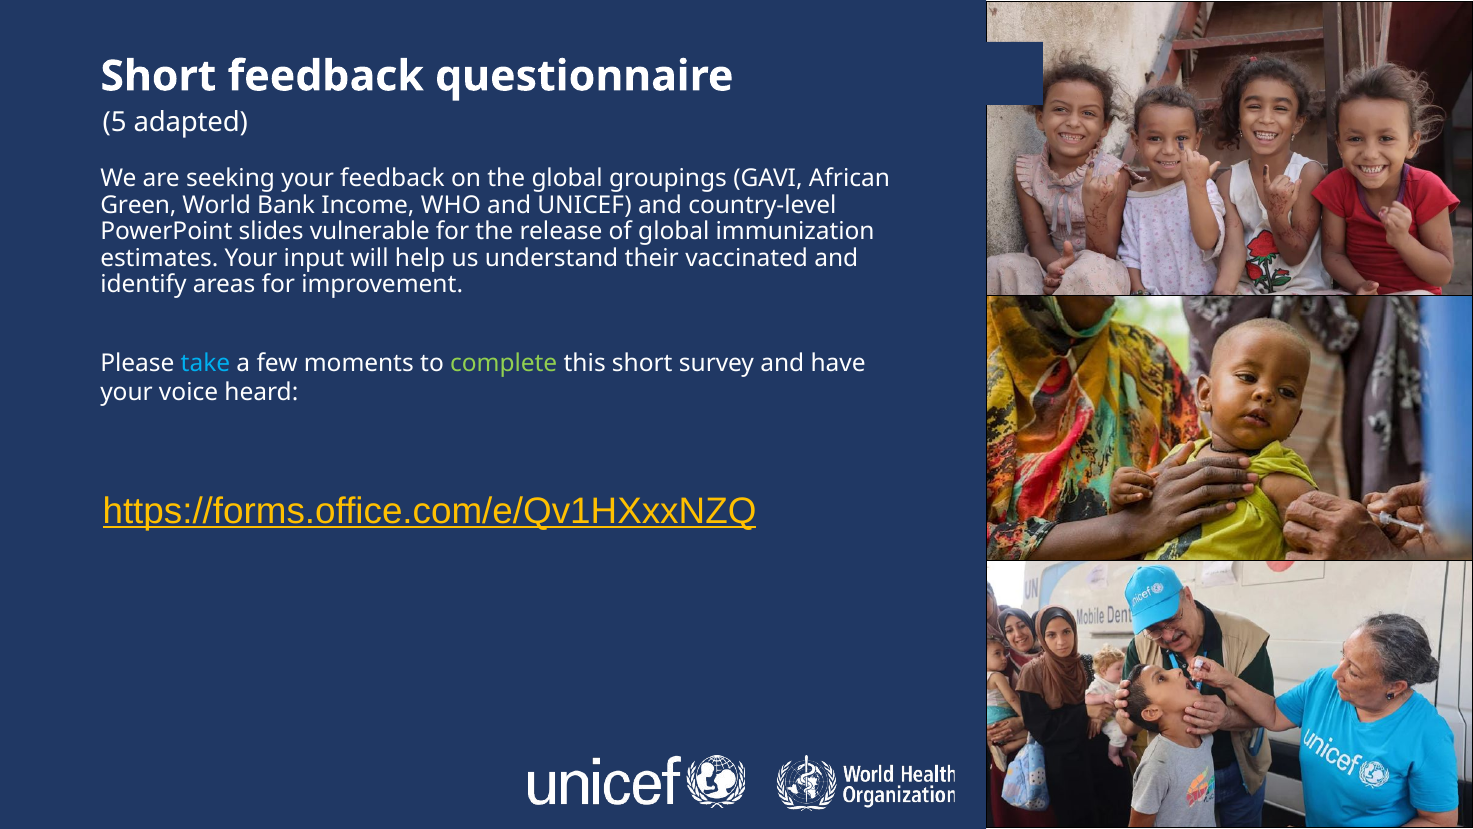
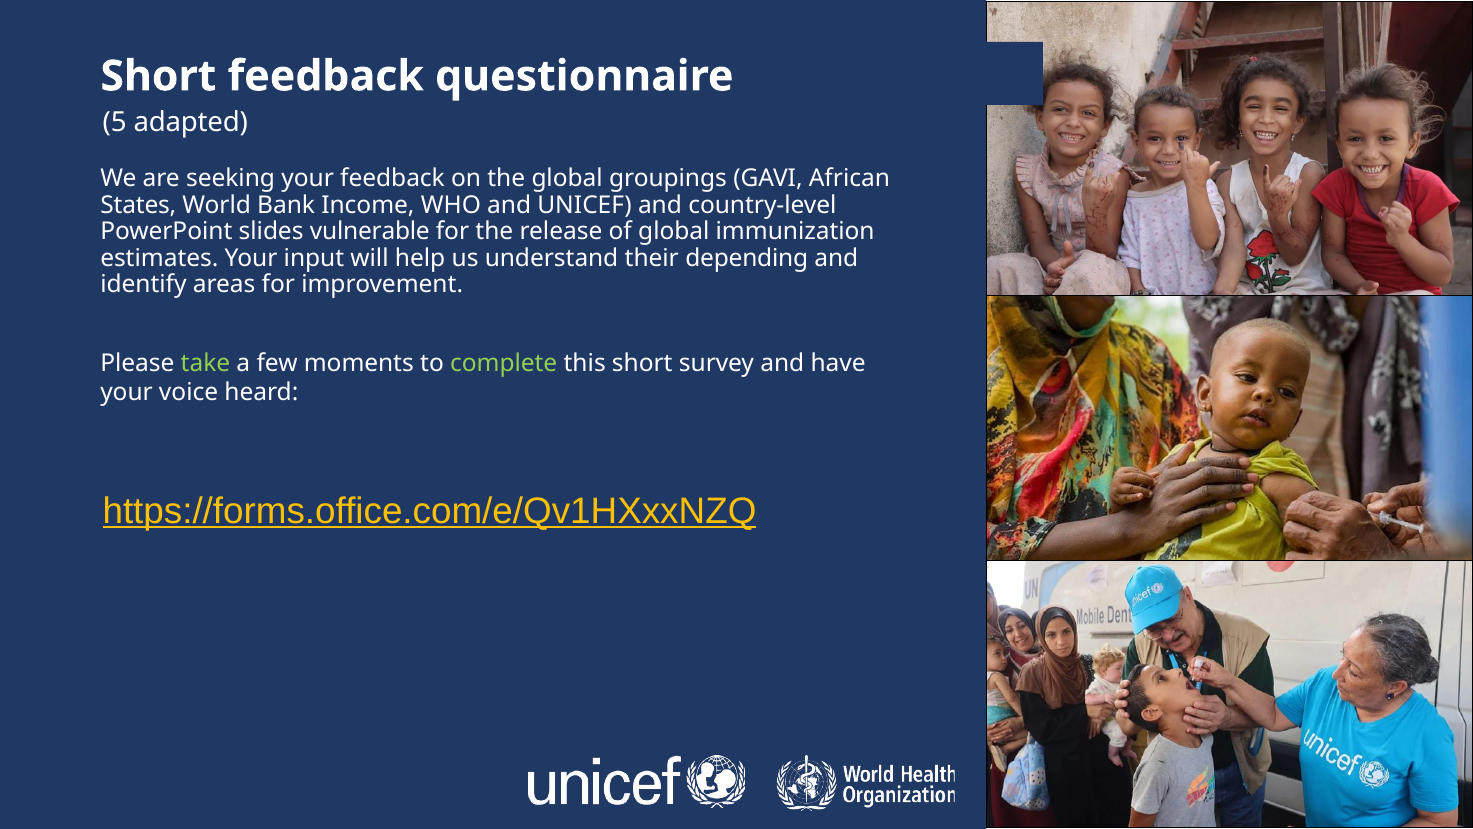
Green: Green -> States
vaccinated: vaccinated -> depending
take colour: light blue -> light green
